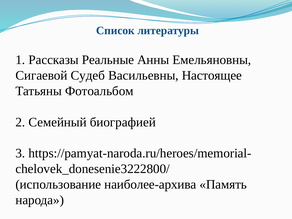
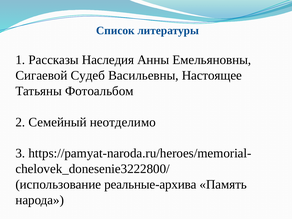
Реальные: Реальные -> Наследия
биографией: биографией -> неотделимо
наиболее-архива: наиболее-архива -> реальные-архива
